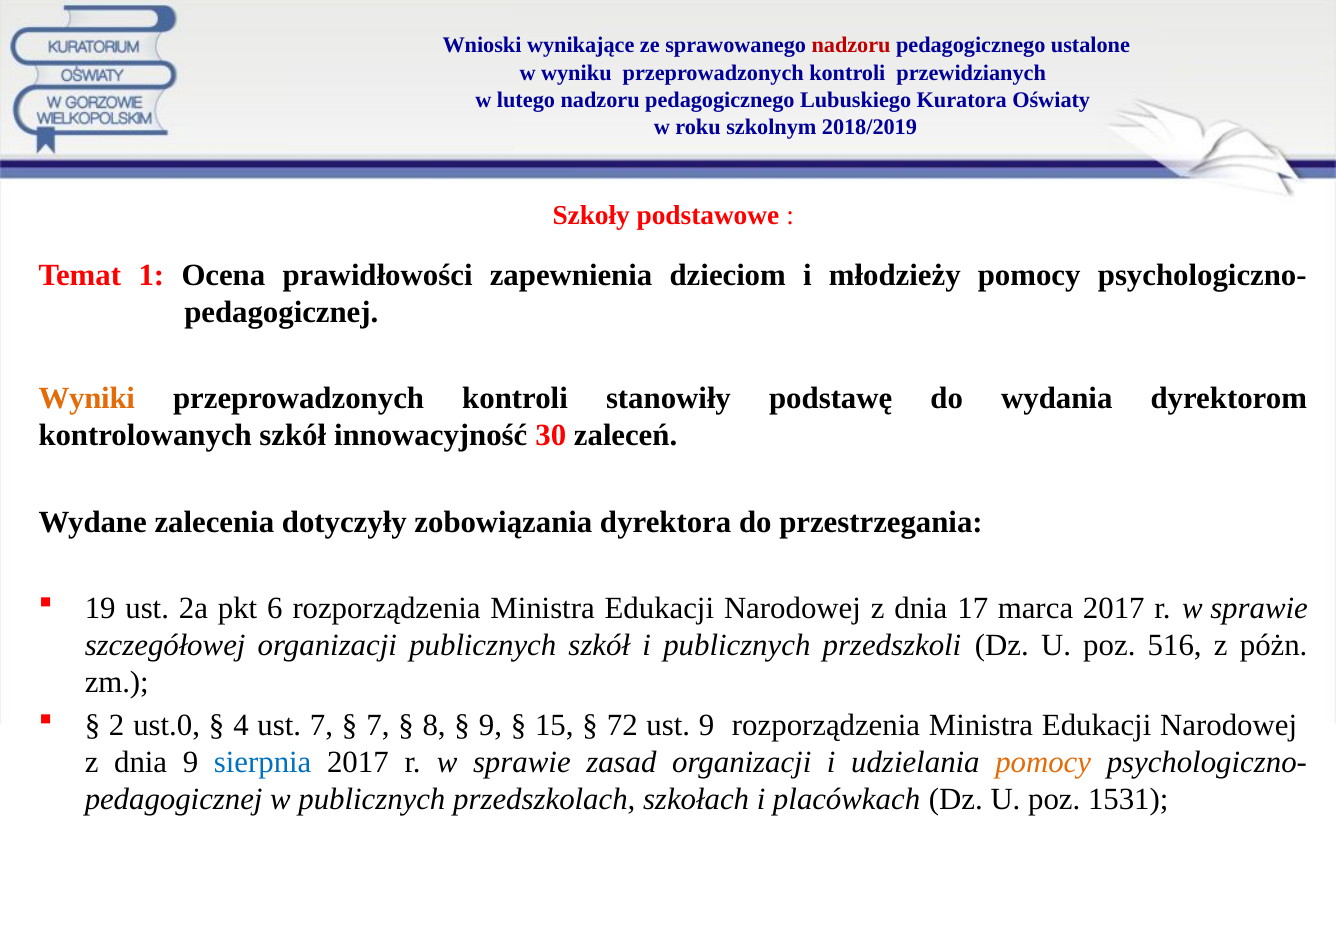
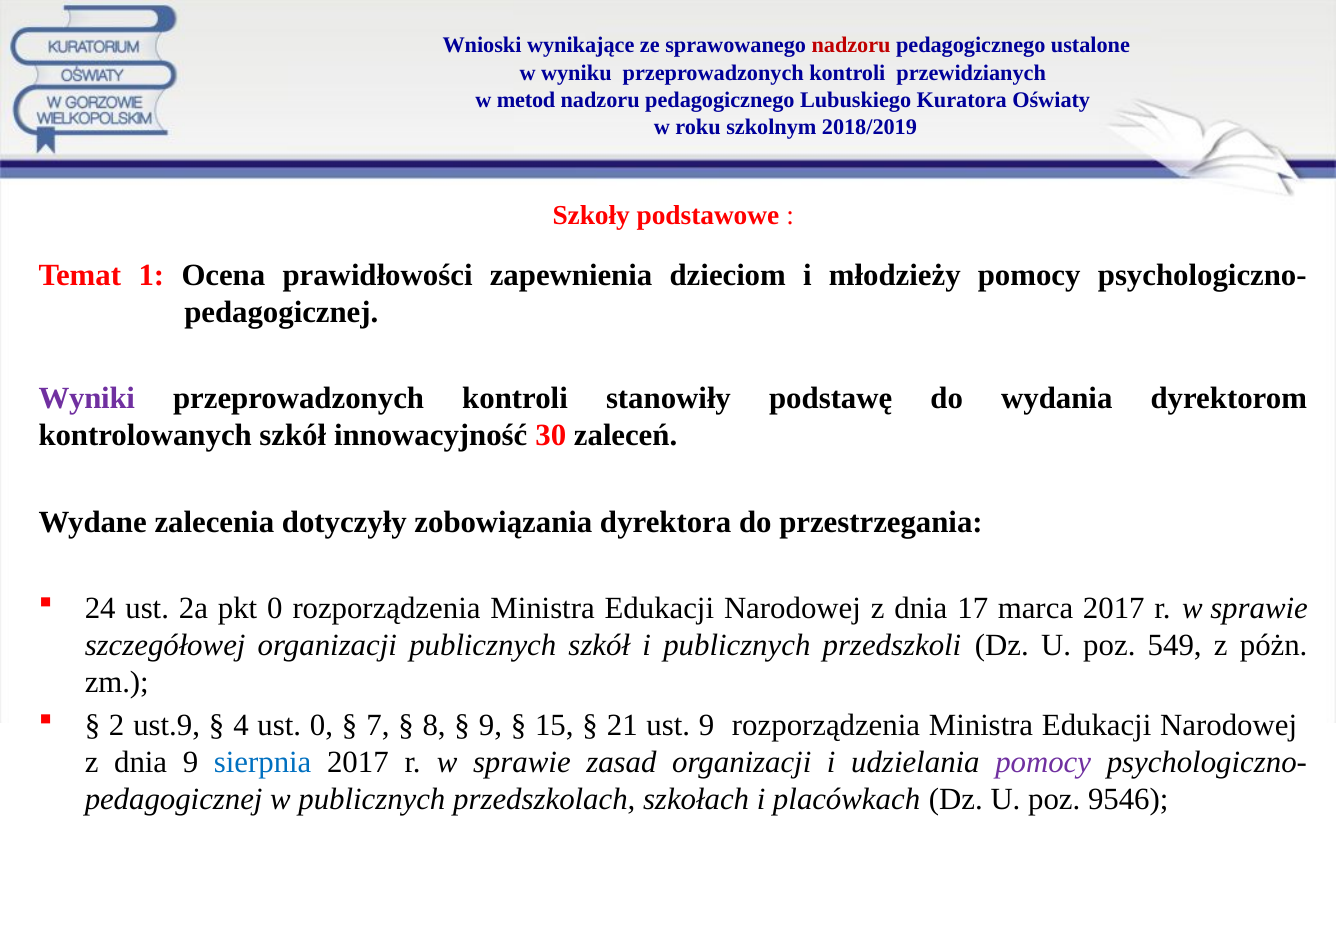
lutego: lutego -> metod
Wyniki colour: orange -> purple
19: 19 -> 24
pkt 6: 6 -> 0
516: 516 -> 549
ust.0: ust.0 -> ust.9
ust 7: 7 -> 0
72: 72 -> 21
pomocy at (1043, 763) colour: orange -> purple
1531: 1531 -> 9546
